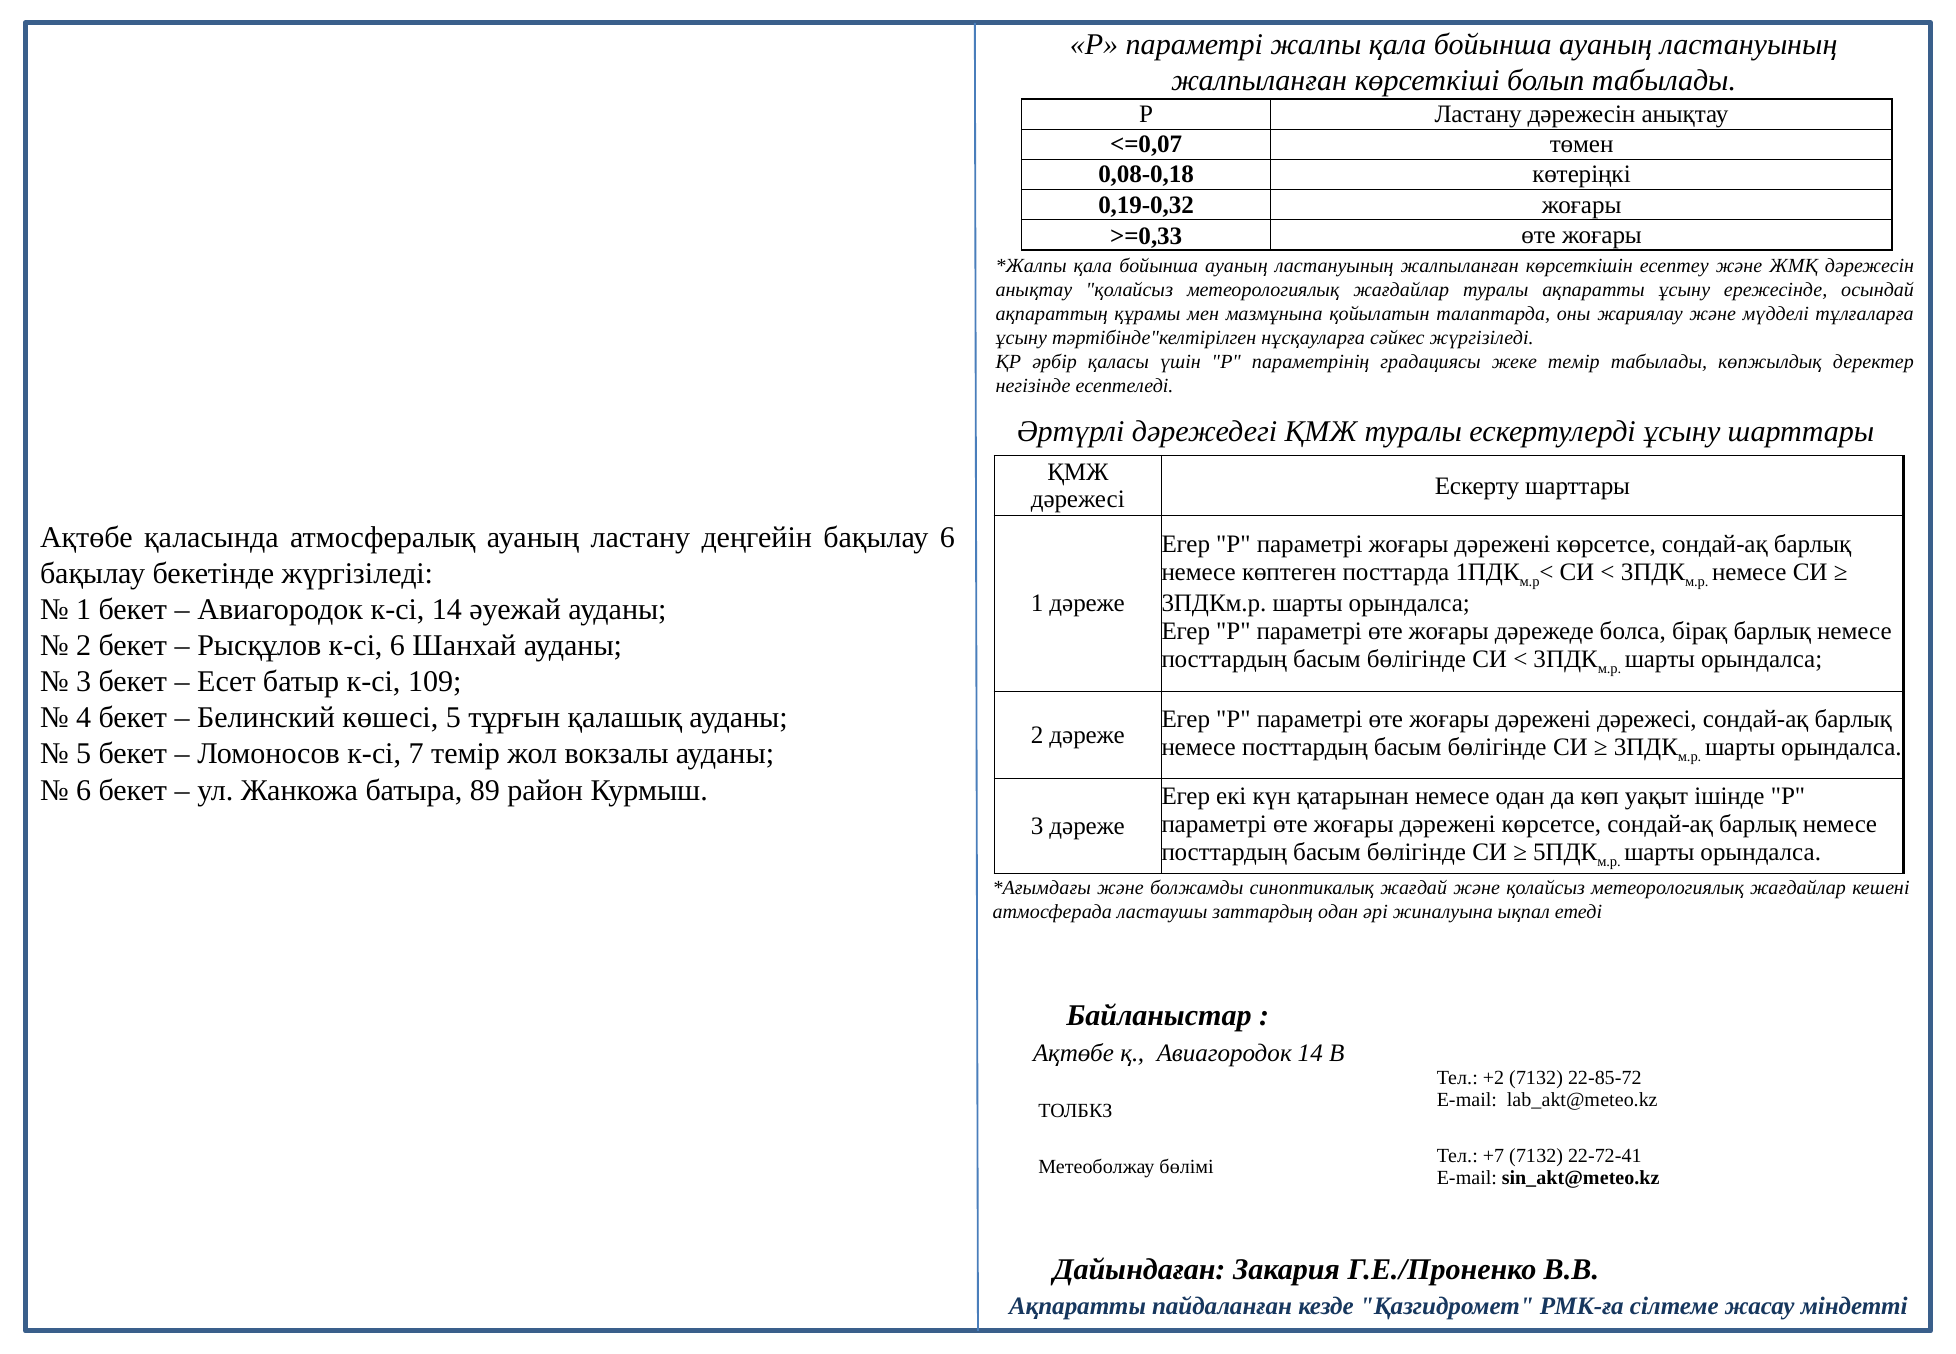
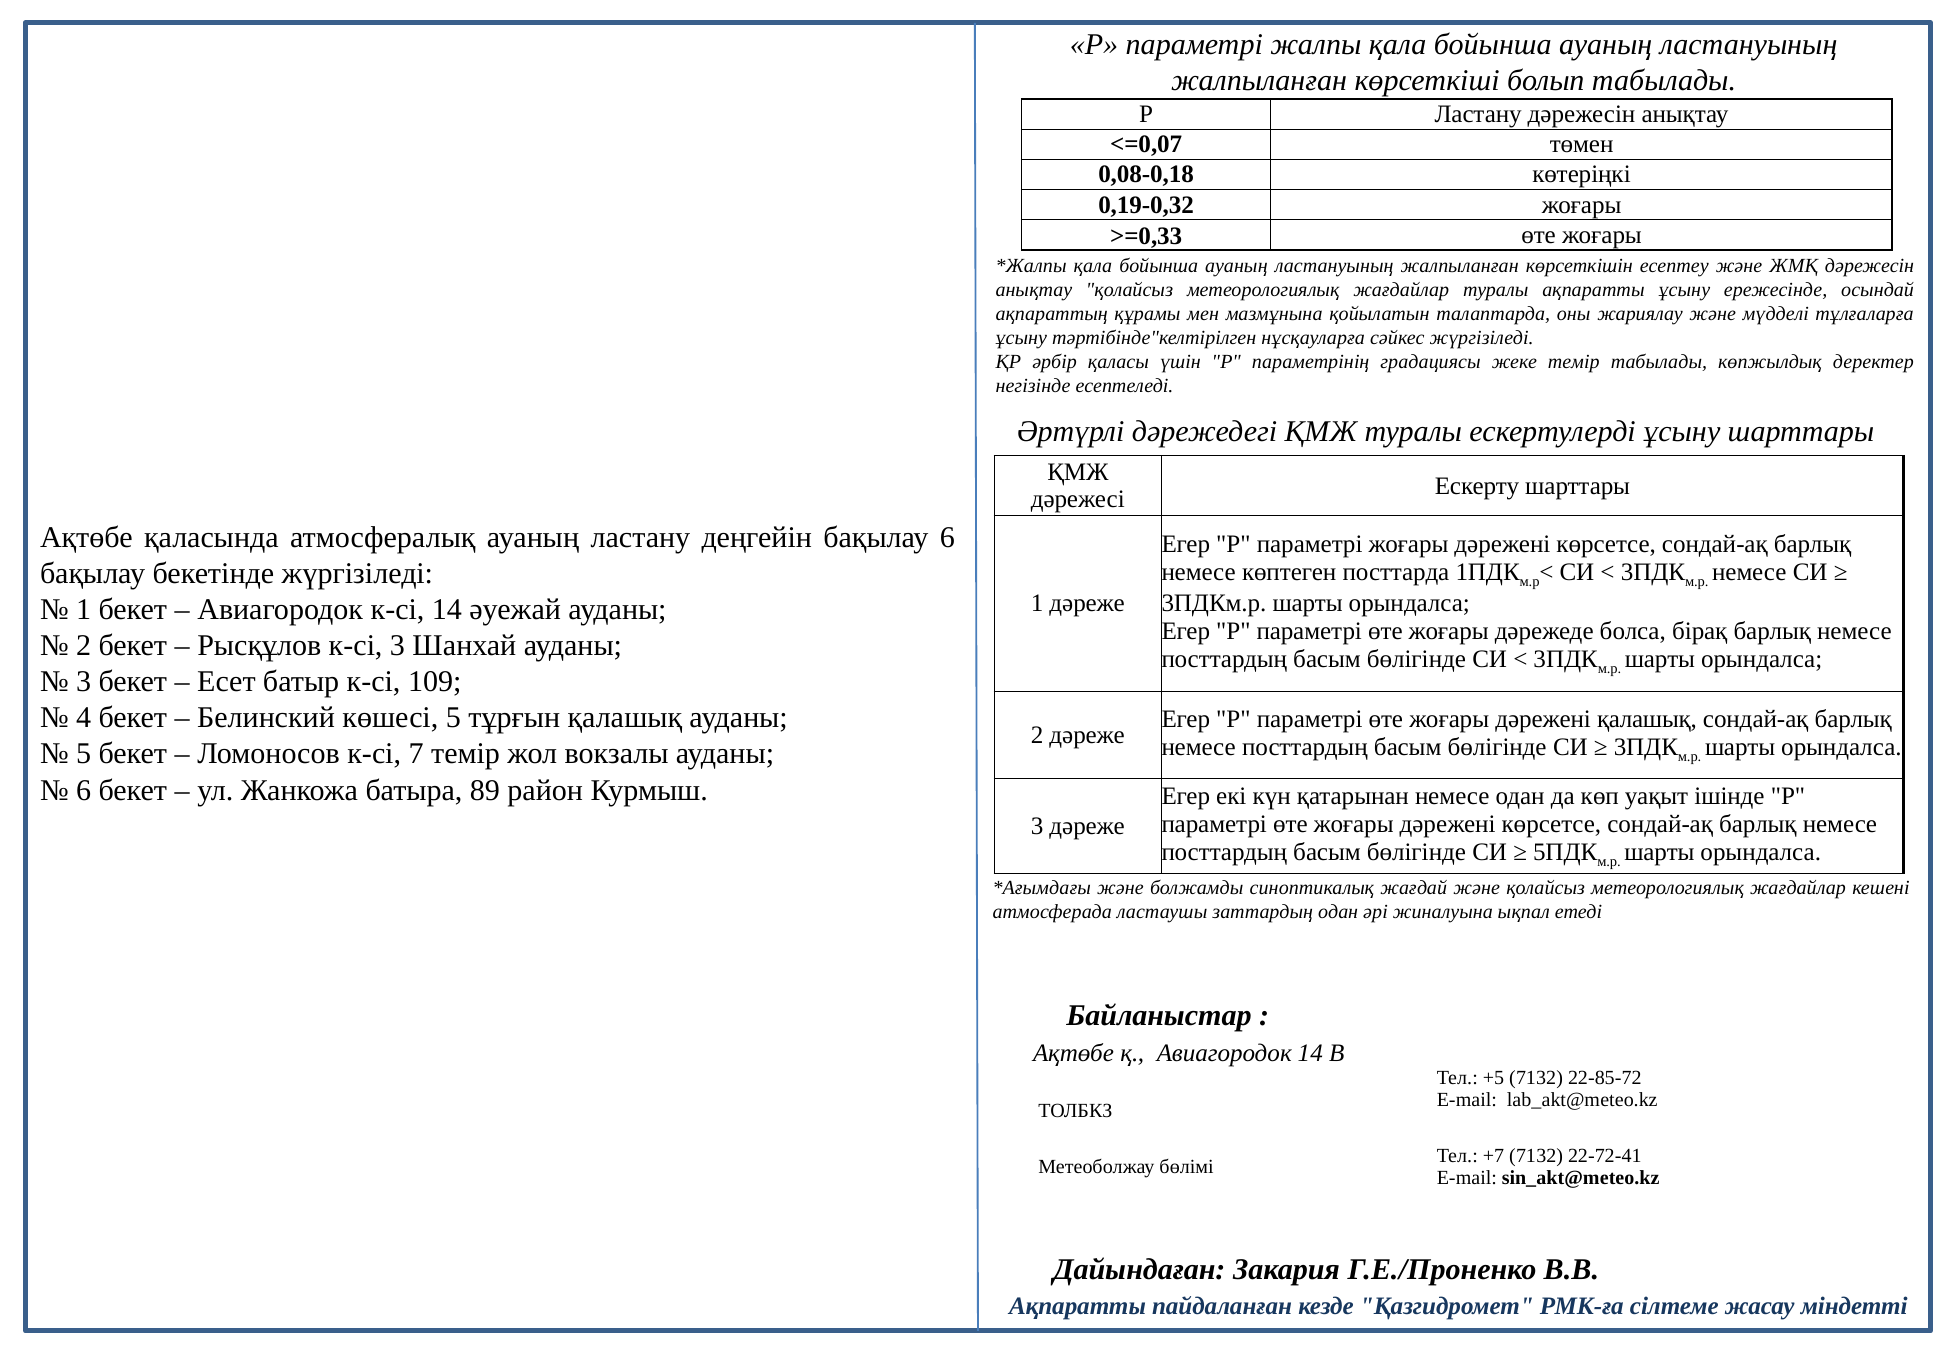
к-сі 6: 6 -> 3
дәрежені дәрежесі: дәрежесі -> қалашық
+2: +2 -> +5
